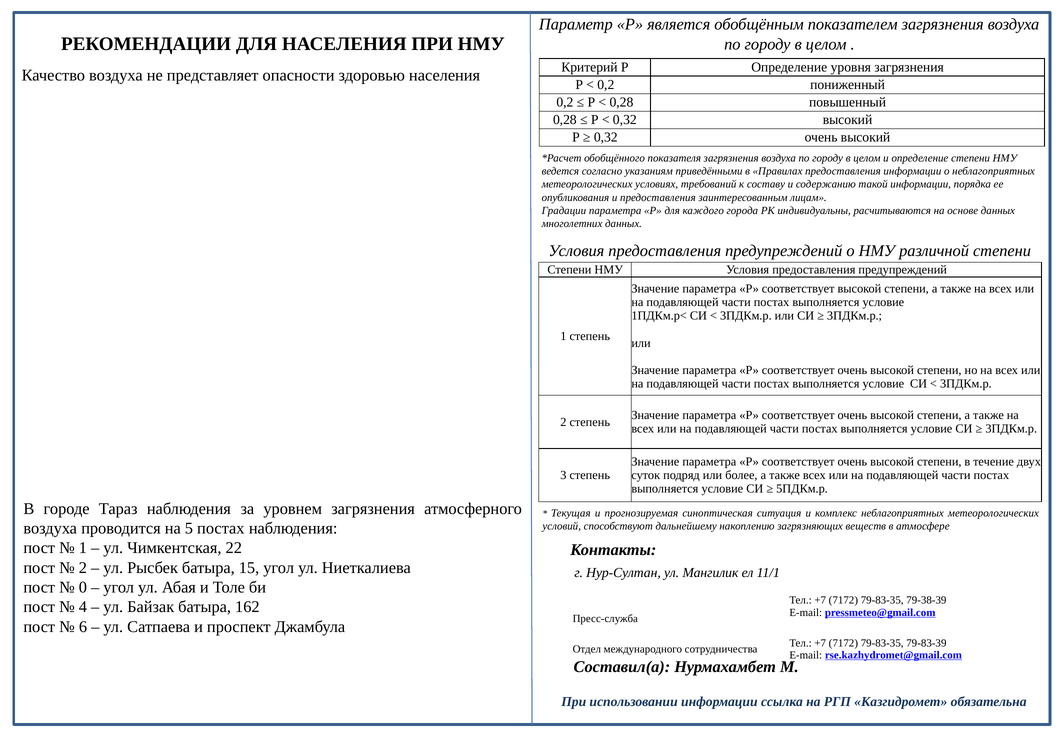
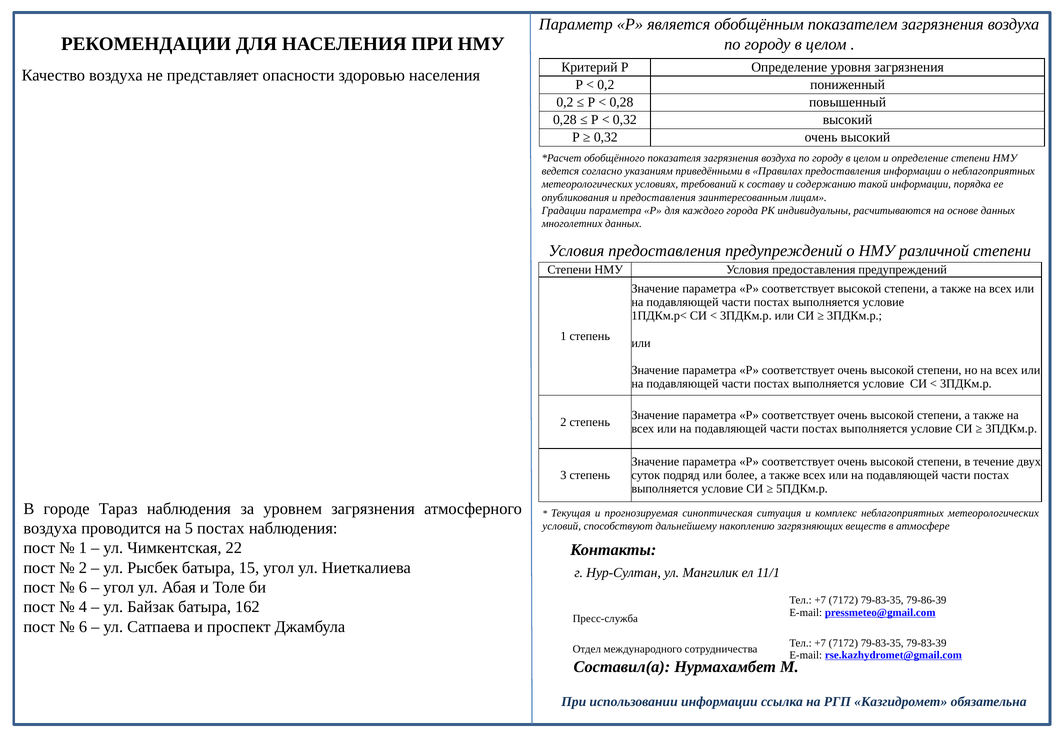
0 at (83, 587): 0 -> 6
79-38-39: 79-38-39 -> 79-86-39
